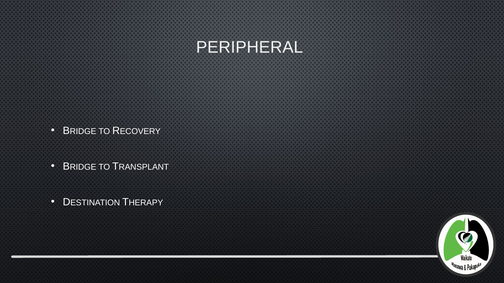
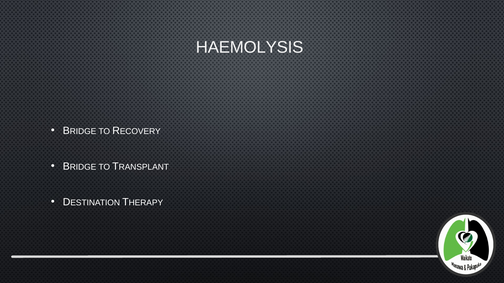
PERIPHERAL: PERIPHERAL -> HAEMOLYSIS
